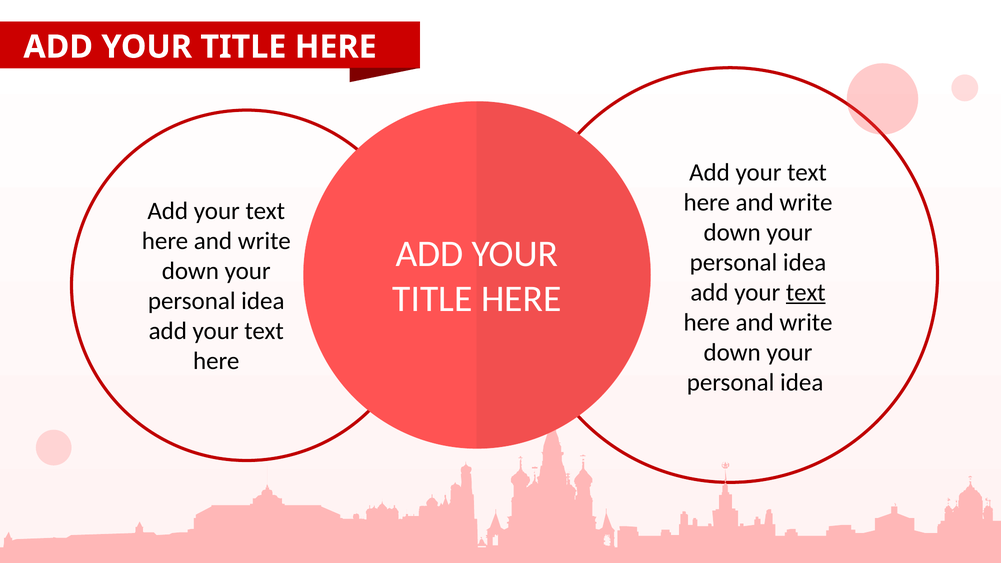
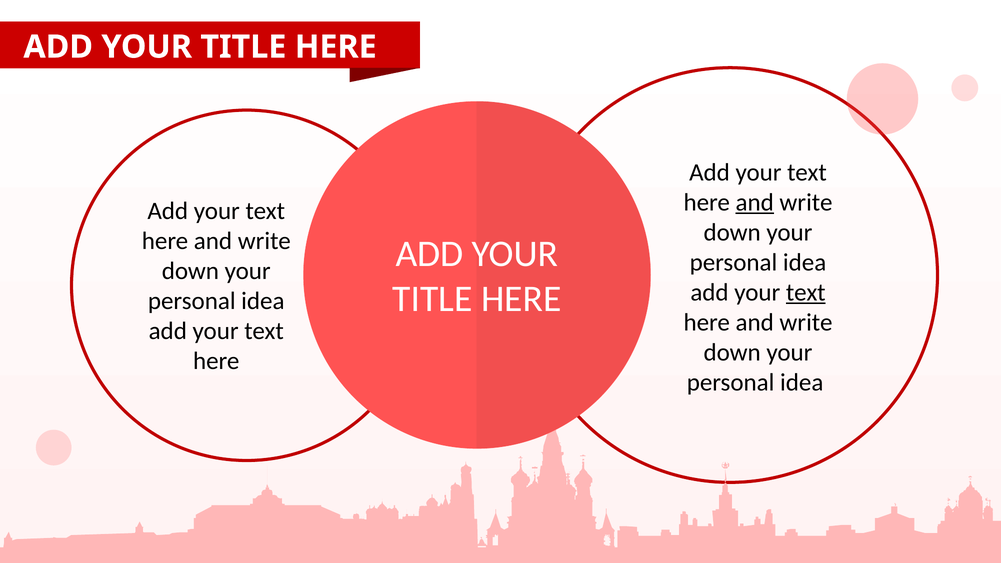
and at (755, 203) underline: none -> present
